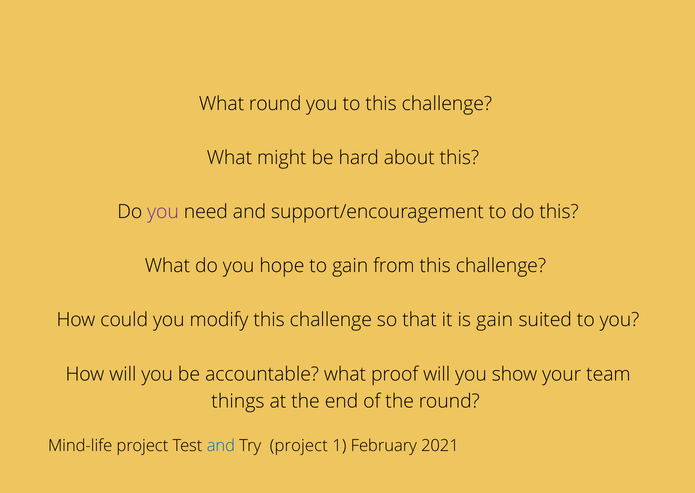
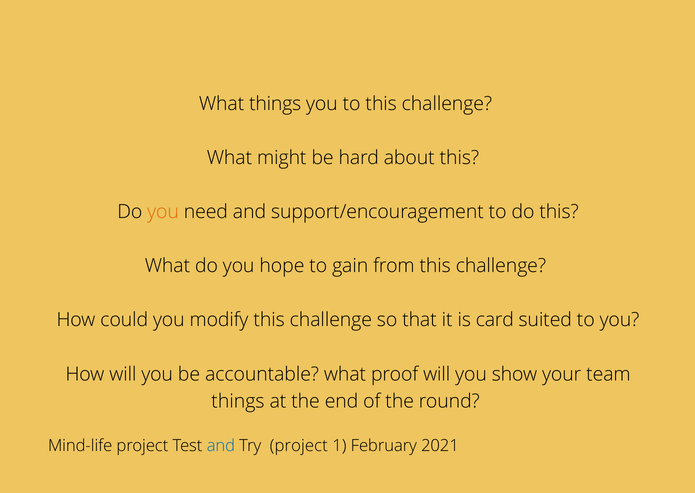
What round: round -> things
you at (163, 212) colour: purple -> orange
is gain: gain -> card
